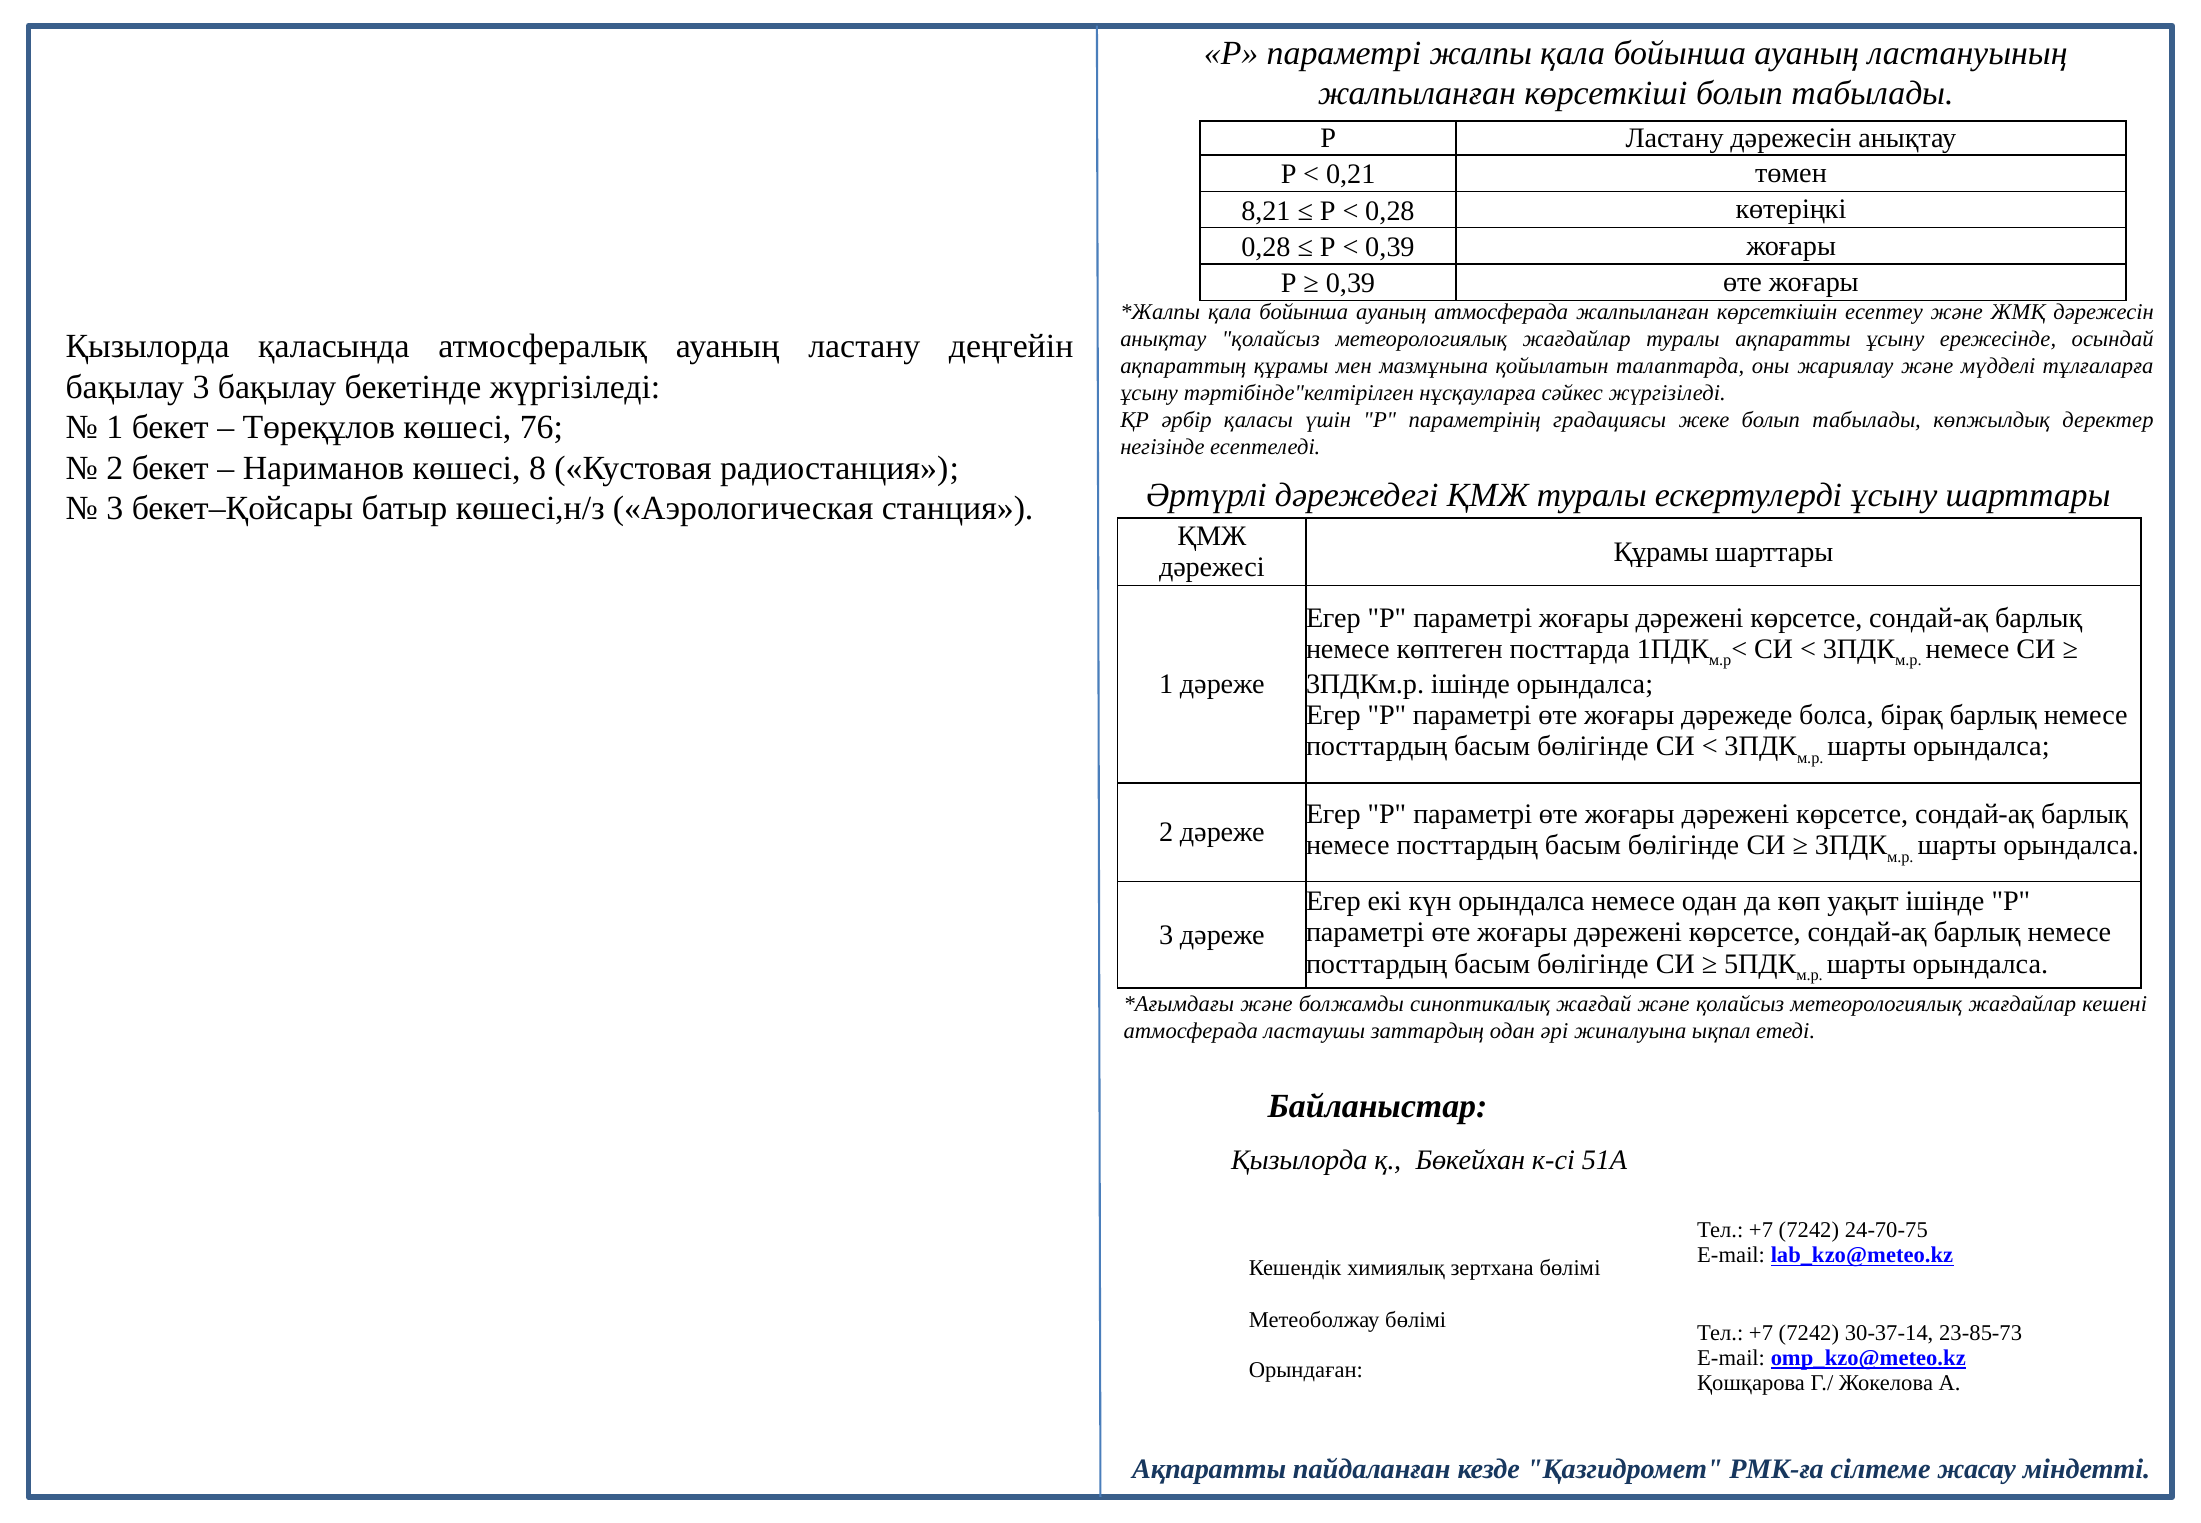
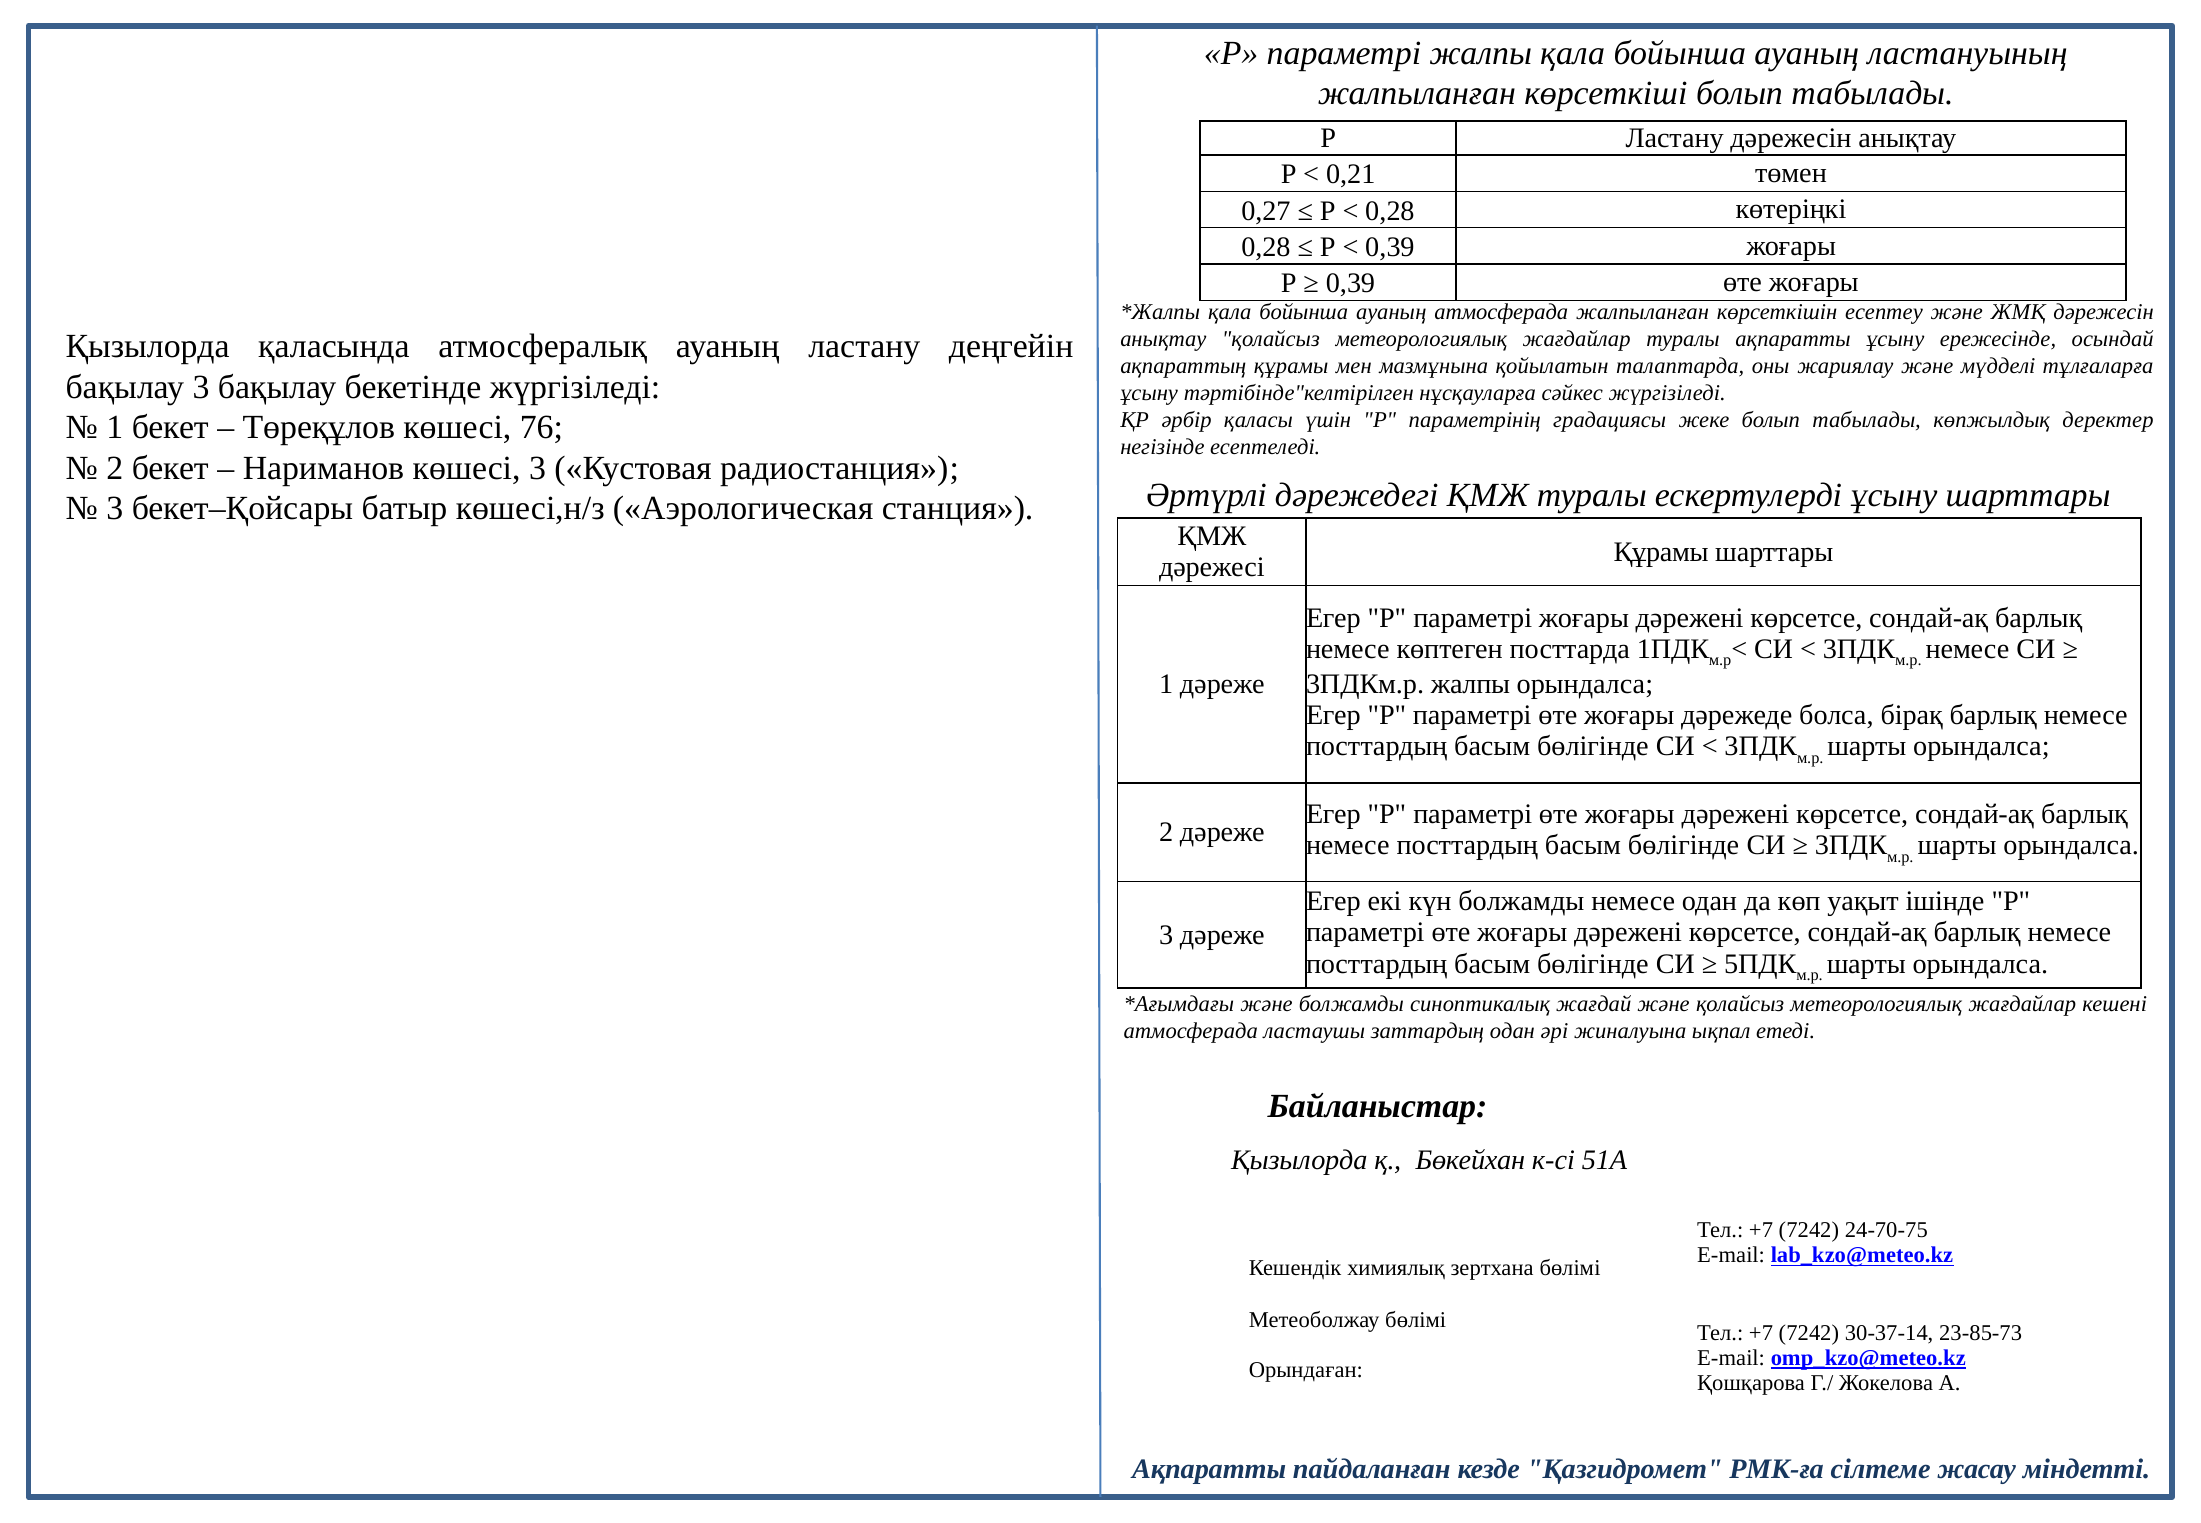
8,21: 8,21 -> 0,27
көшесі 8: 8 -> 3
3ПДКм.р ішінде: ішінде -> жалпы
күн орындалса: орындалса -> болжамды
